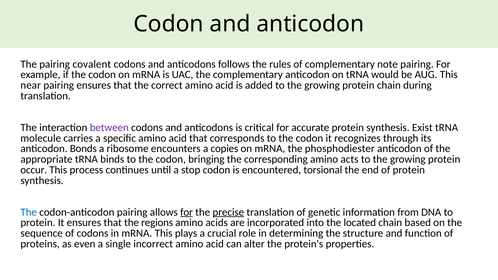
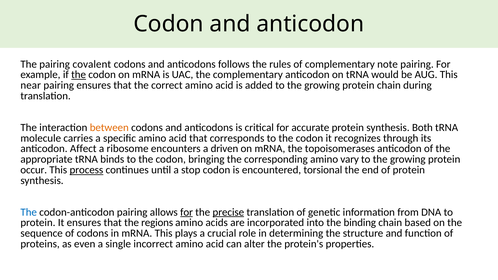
the at (79, 75) underline: none -> present
between colour: purple -> orange
Exist: Exist -> Both
Bonds: Bonds -> Affect
copies: copies -> driven
phosphodiester: phosphodiester -> topoisomerases
acts: acts -> vary
process underline: none -> present
located: located -> binding
